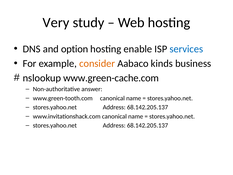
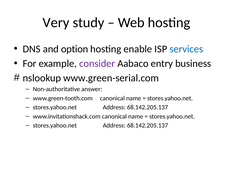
consider colour: orange -> purple
kinds: kinds -> entry
www.green-cache.com: www.green-cache.com -> www.green-serial.com
